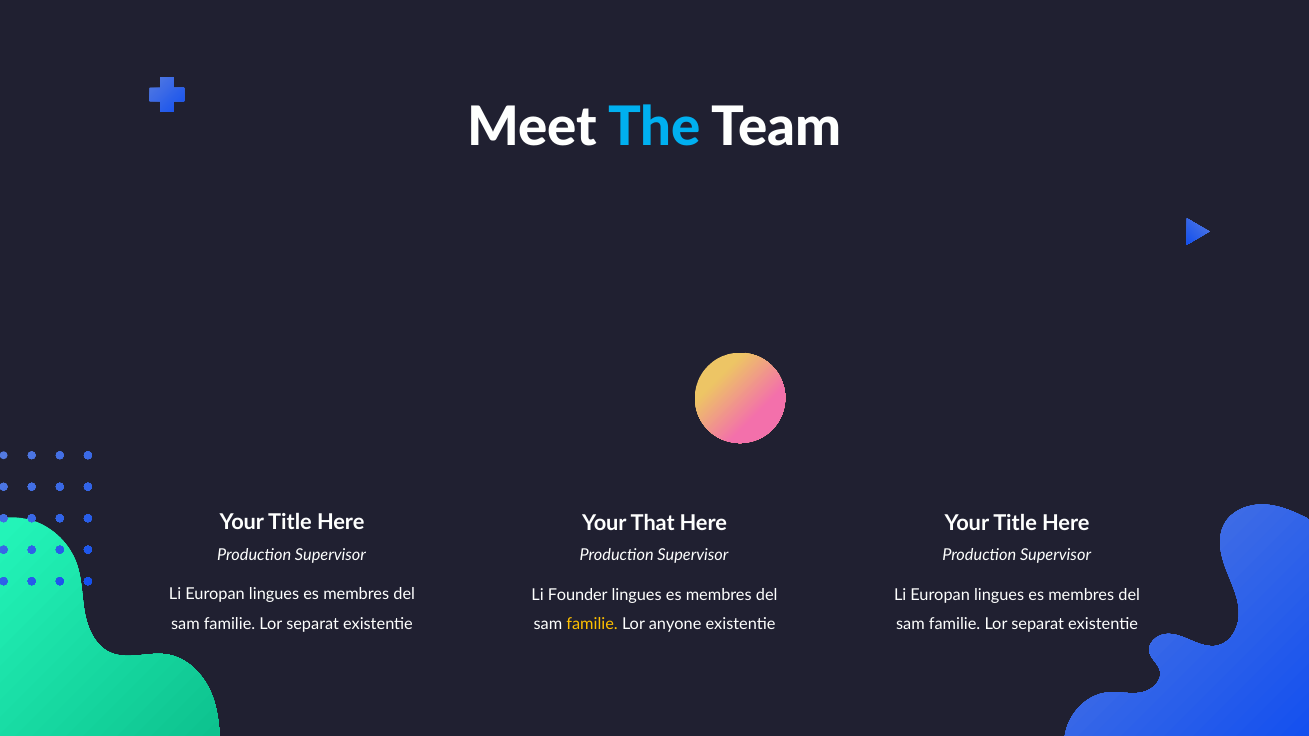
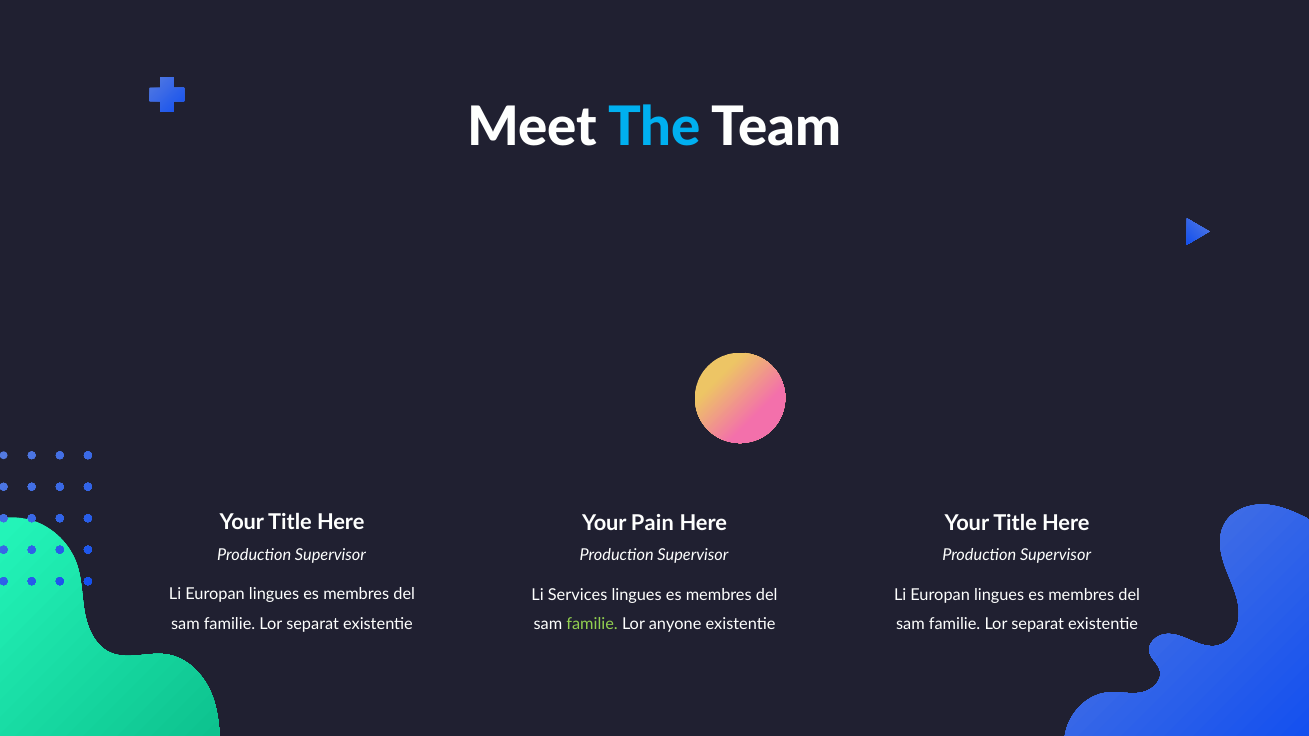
That: That -> Pain
Founder: Founder -> Services
familie at (592, 624) colour: yellow -> light green
